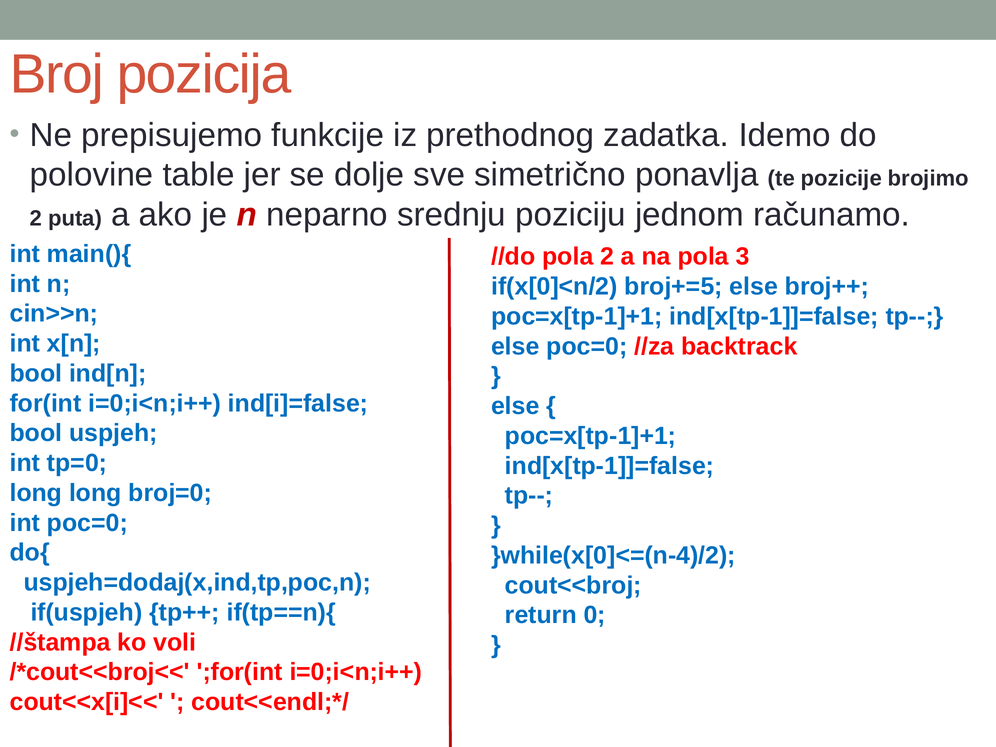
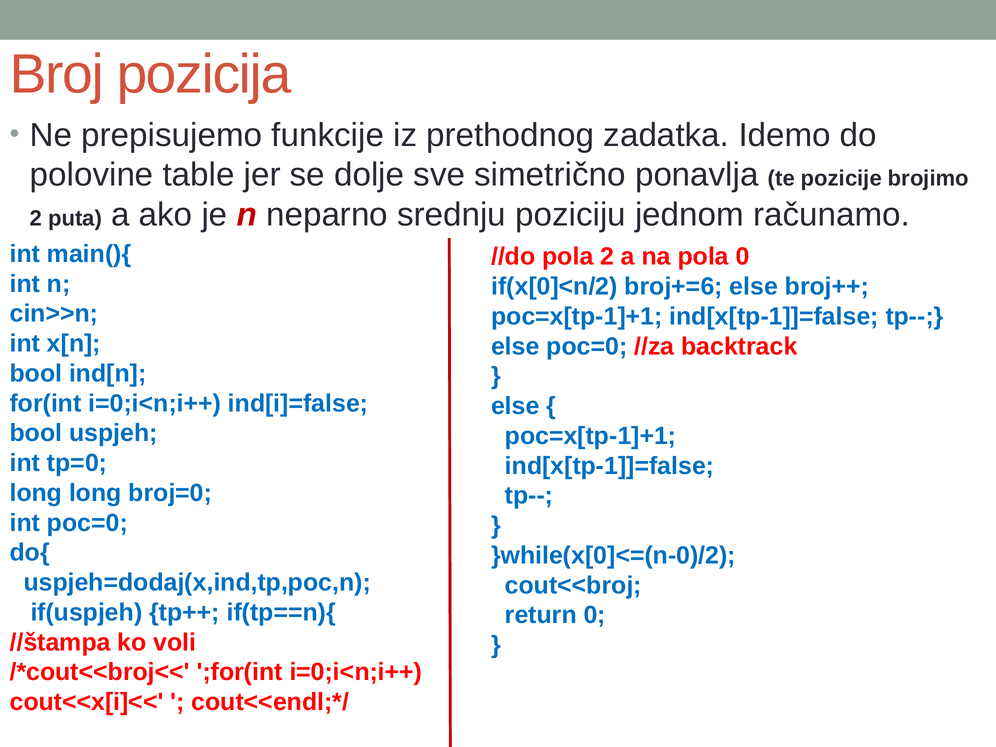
pola 3: 3 -> 0
broj+=5: broj+=5 -> broj+=6
}while(x[0]<=(n-4)/2: }while(x[0]<=(n-4)/2 -> }while(x[0]<=(n-0)/2
